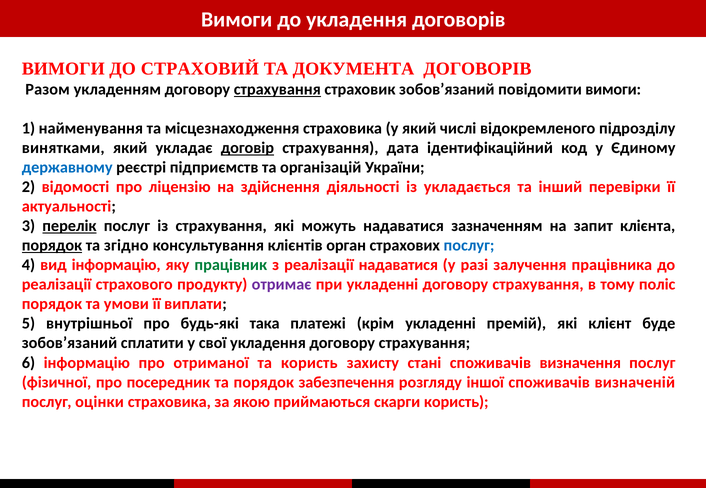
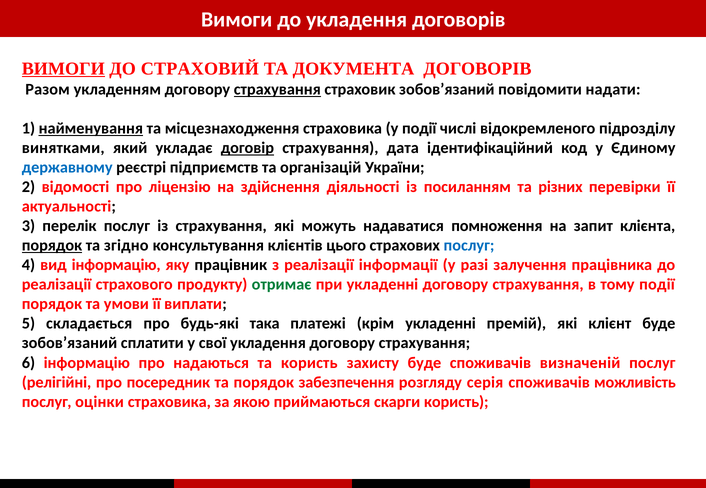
ВИМОГИ at (63, 69) underline: none -> present
повідомити вимоги: вимоги -> надати
найменування underline: none -> present
у який: який -> події
укладається: укладається -> посиланням
інший: інший -> різних
перелік underline: present -> none
зазначенням: зазначенням -> помноження
орган: орган -> цього
працівник colour: green -> black
реалізації надаватися: надаватися -> інформації
отримає colour: purple -> green
тому поліс: поліс -> події
внутрішньої: внутрішньої -> складається
отриманої: отриманої -> надаються
захисту стані: стані -> буде
визначення: визначення -> визначеній
фізичної: фізичної -> релігійні
іншої: іншої -> серія
визначеній: визначеній -> можливість
